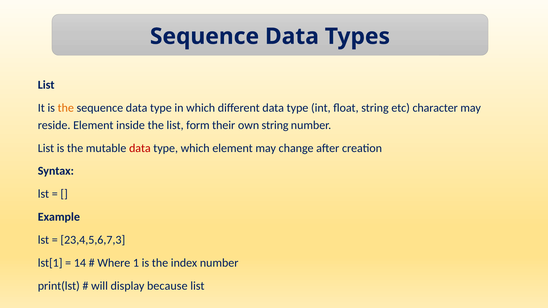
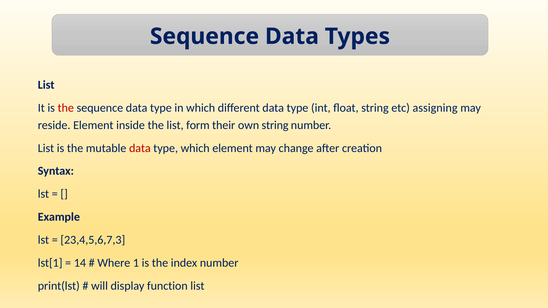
the at (66, 108) colour: orange -> red
character: character -> assigning
because: because -> function
